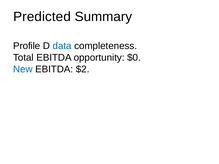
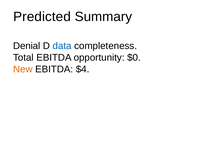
Profile: Profile -> Denial
New colour: blue -> orange
$2: $2 -> $4
